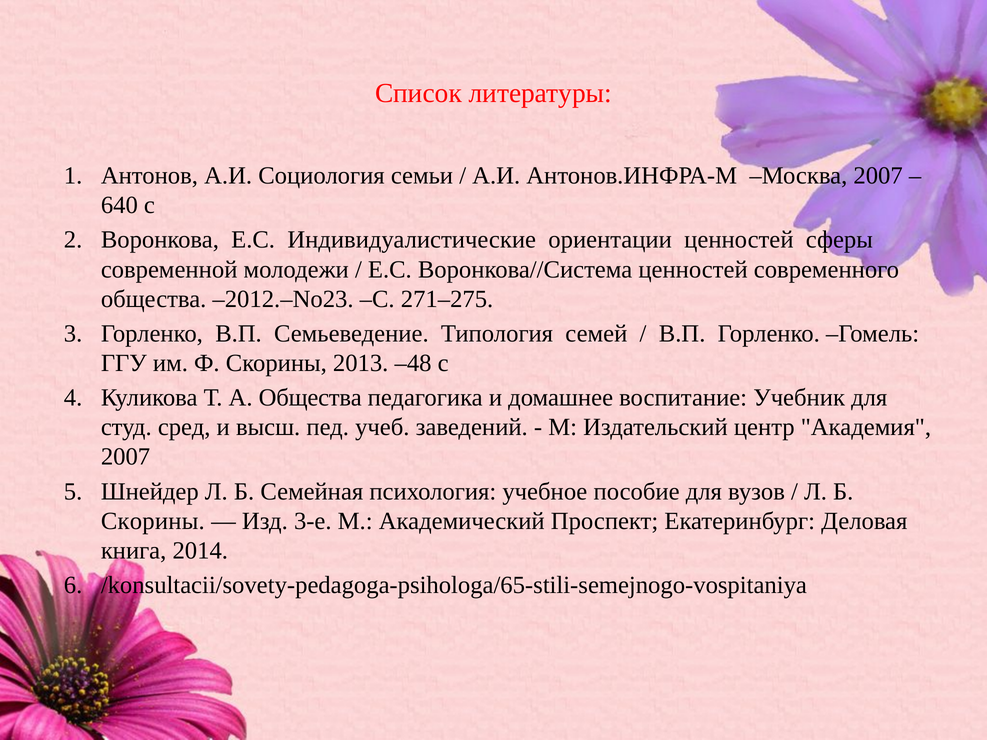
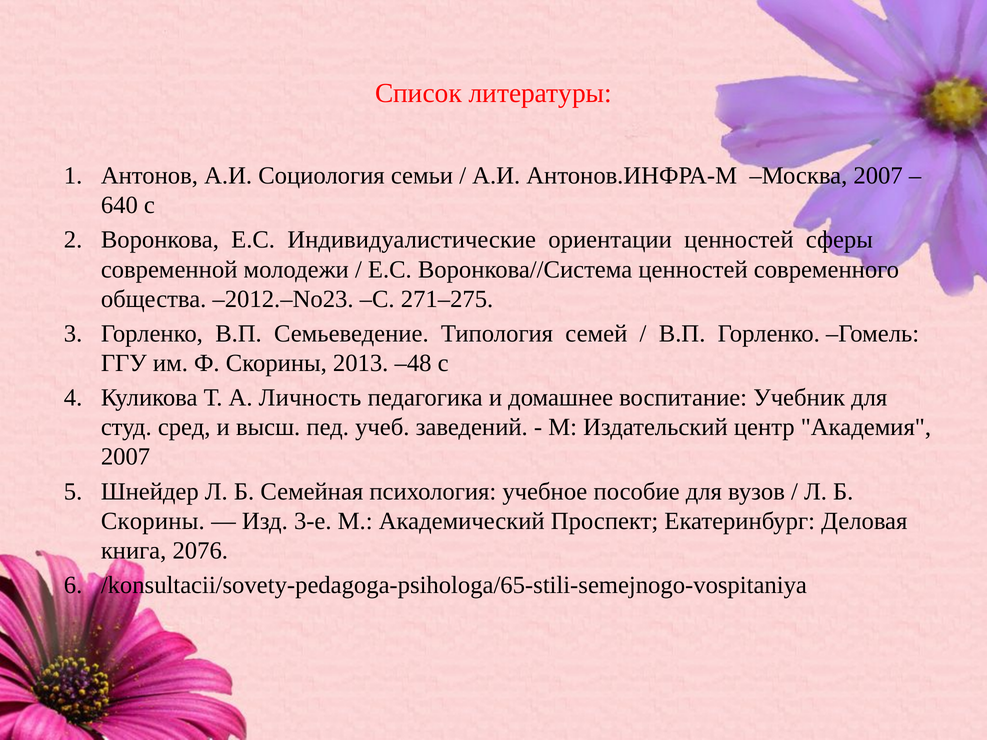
А Общества: Общества -> Личность
2014: 2014 -> 2076
